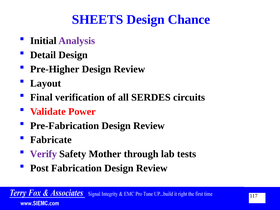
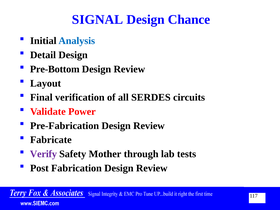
SHEETS: SHEETS -> SIGNAL
Analysis colour: purple -> blue
Pre-Higher: Pre-Higher -> Pre-Bottom
